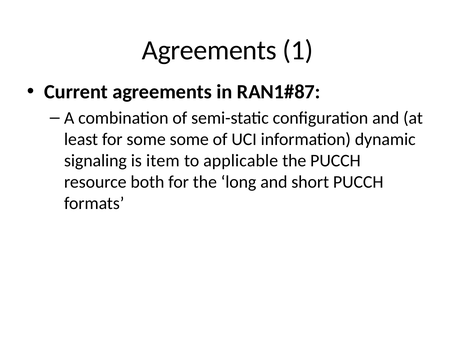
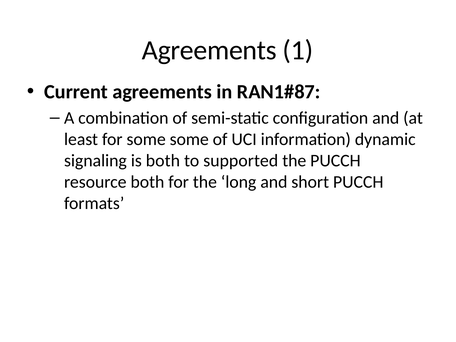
is item: item -> both
applicable: applicable -> supported
